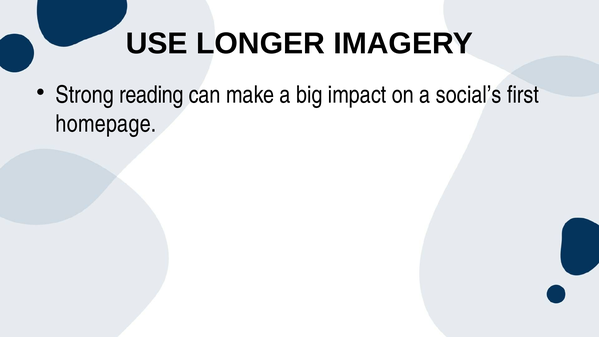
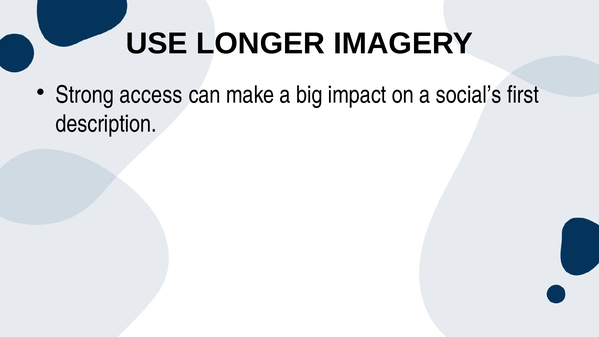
reading: reading -> access
homepage: homepage -> description
